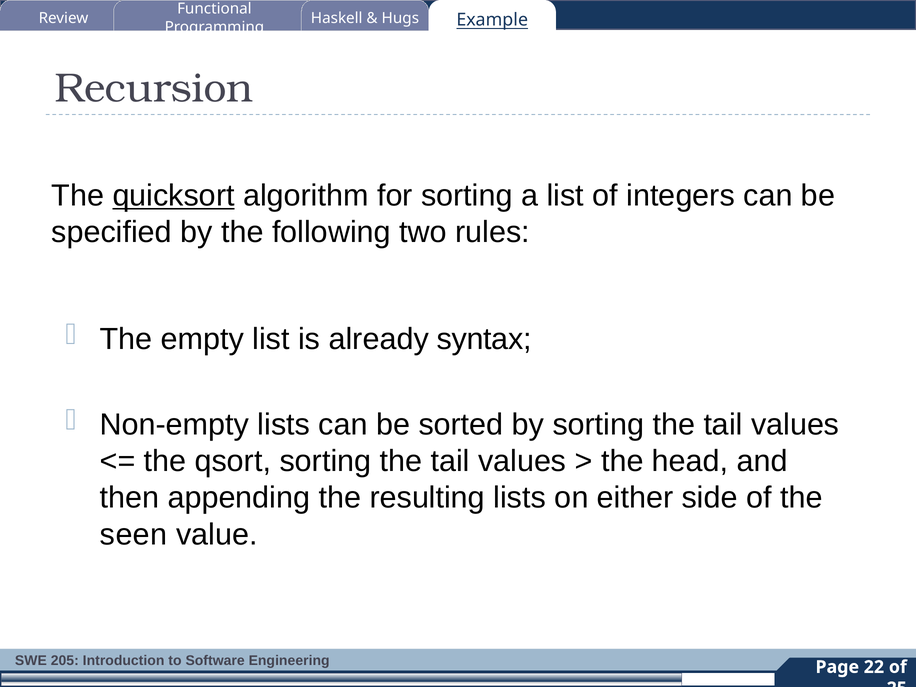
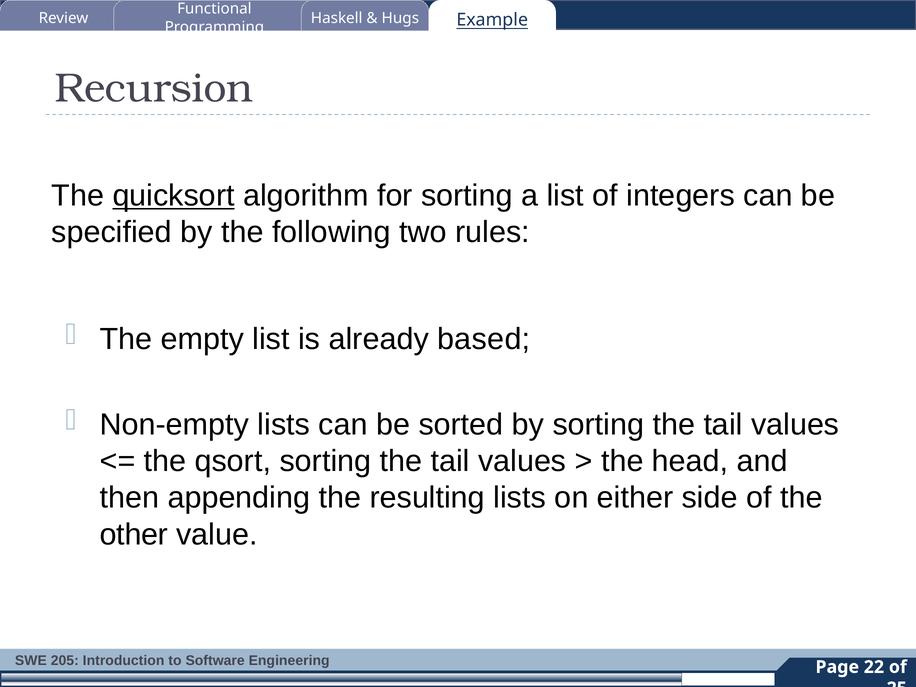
syntax: syntax -> based
seen: seen -> other
